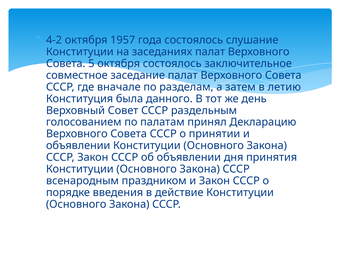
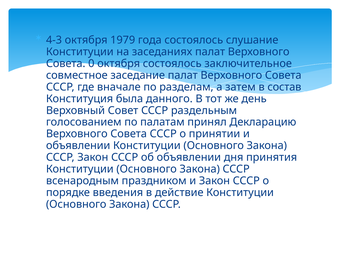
4-2: 4-2 -> 4-3
1957: 1957 -> 1979
5: 5 -> 0
летию: летию -> состав
